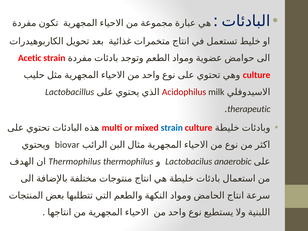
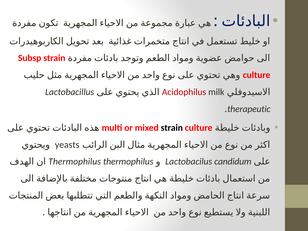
Acetic: Acetic -> Subsp
strain at (172, 128) colour: blue -> black
biovar: biovar -> yeasts
anaerobic: anaerobic -> candidum
